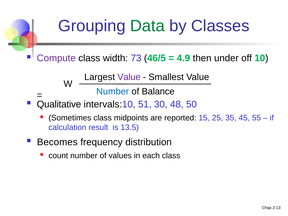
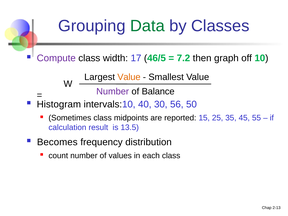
73: 73 -> 17
4.9: 4.9 -> 7.2
under: under -> graph
Value at (129, 77) colour: purple -> orange
Number at (113, 91) colour: blue -> purple
Qualitative: Qualitative -> Histogram
51: 51 -> 40
48: 48 -> 56
